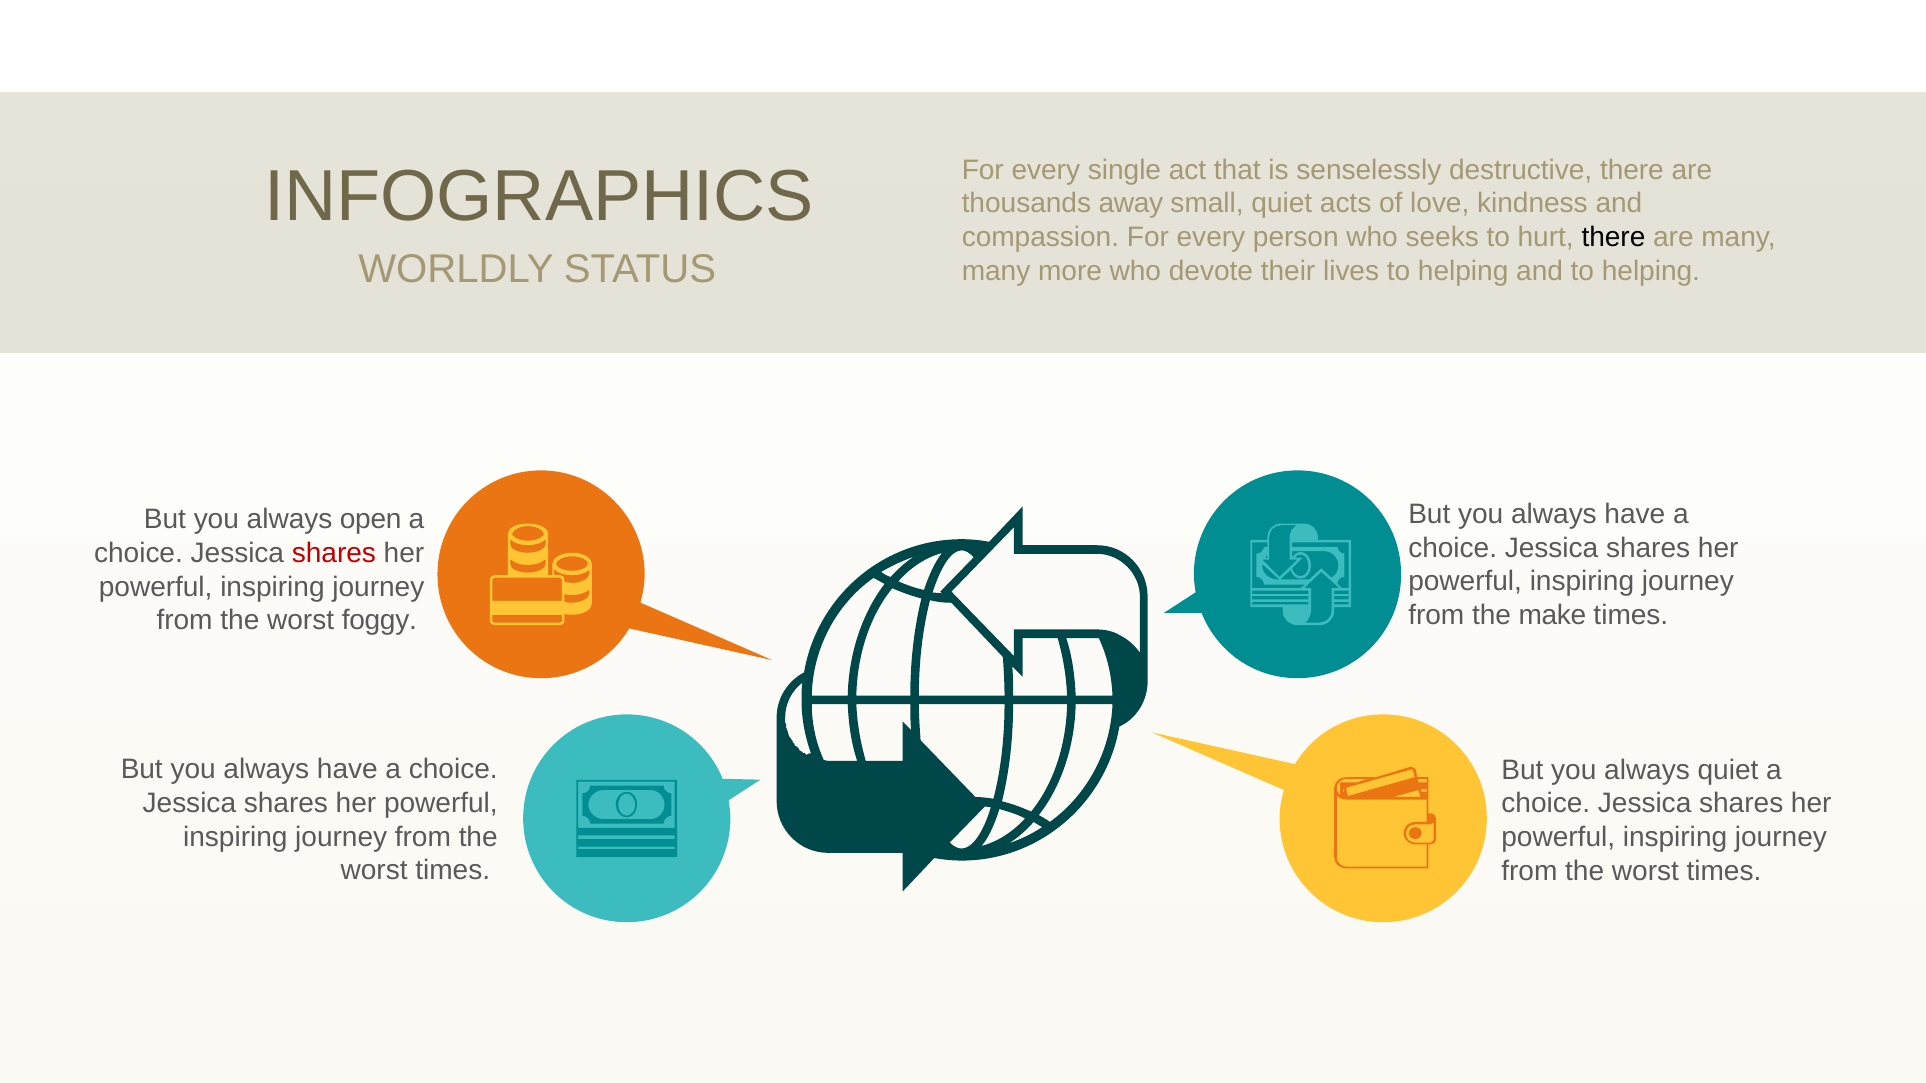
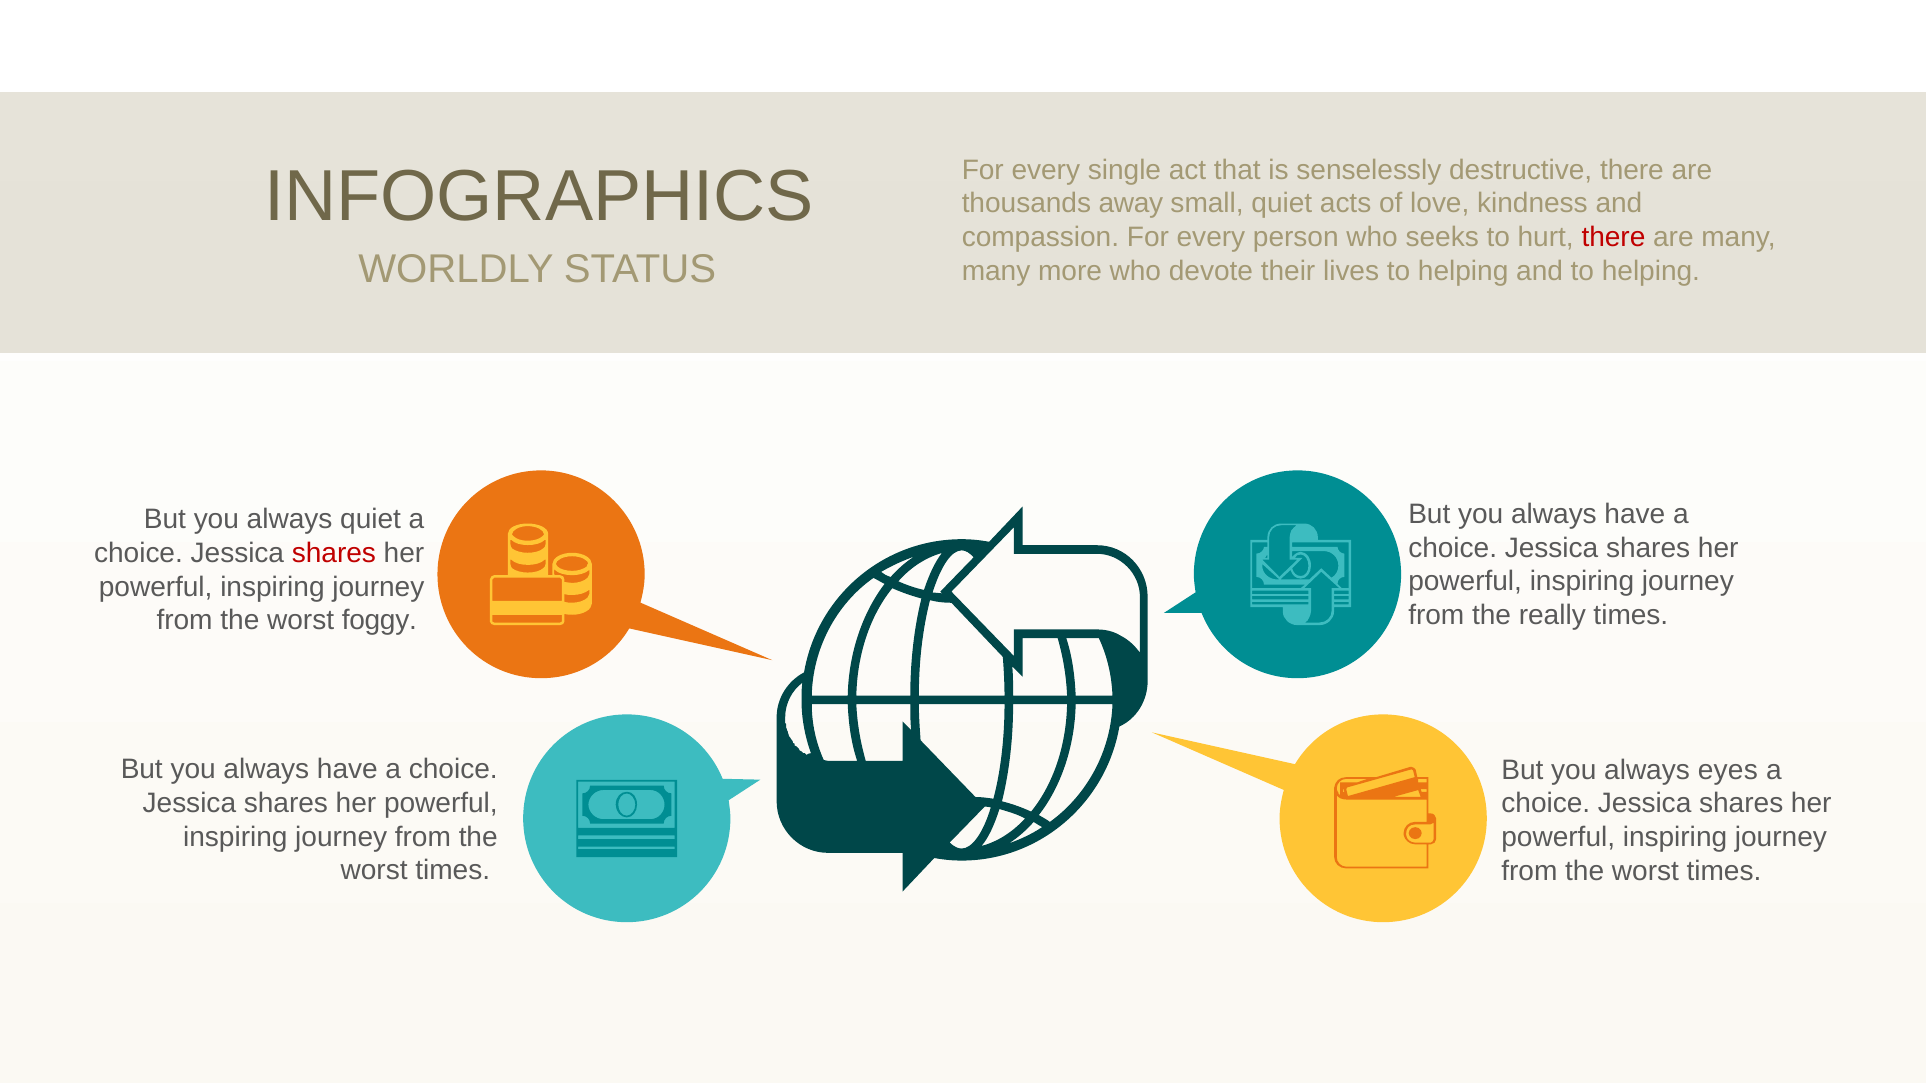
there at (1613, 237) colour: black -> red
always open: open -> quiet
make: make -> really
always quiet: quiet -> eyes
